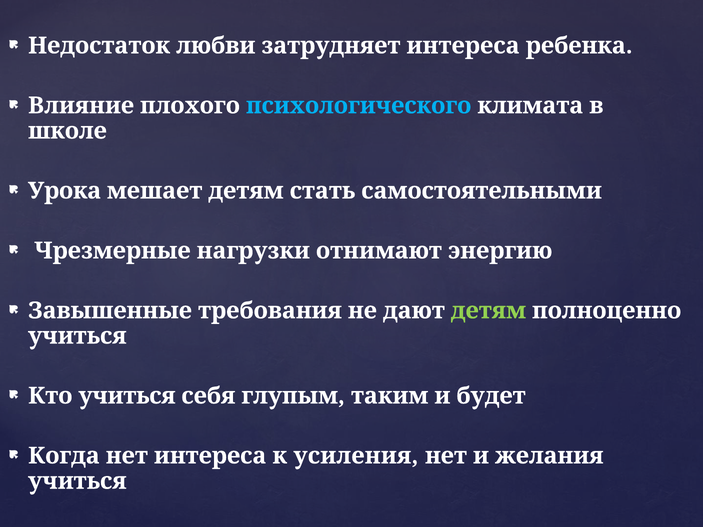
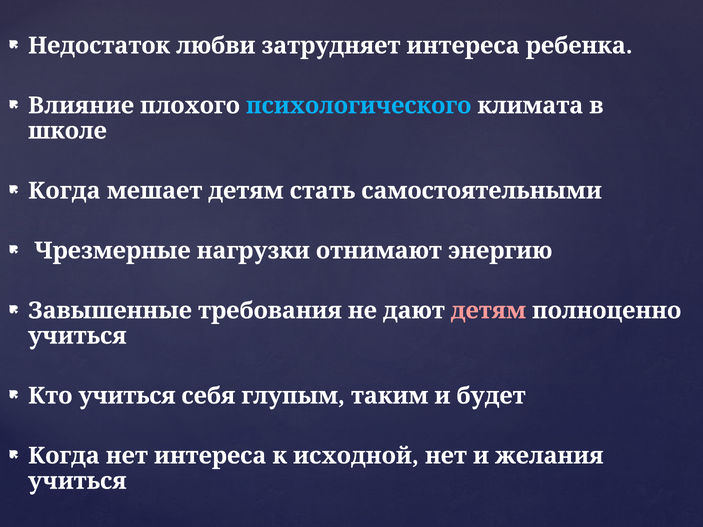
Урока at (65, 191): Урока -> Когда
детям at (489, 311) colour: light green -> pink
усиления: усиления -> исходной
